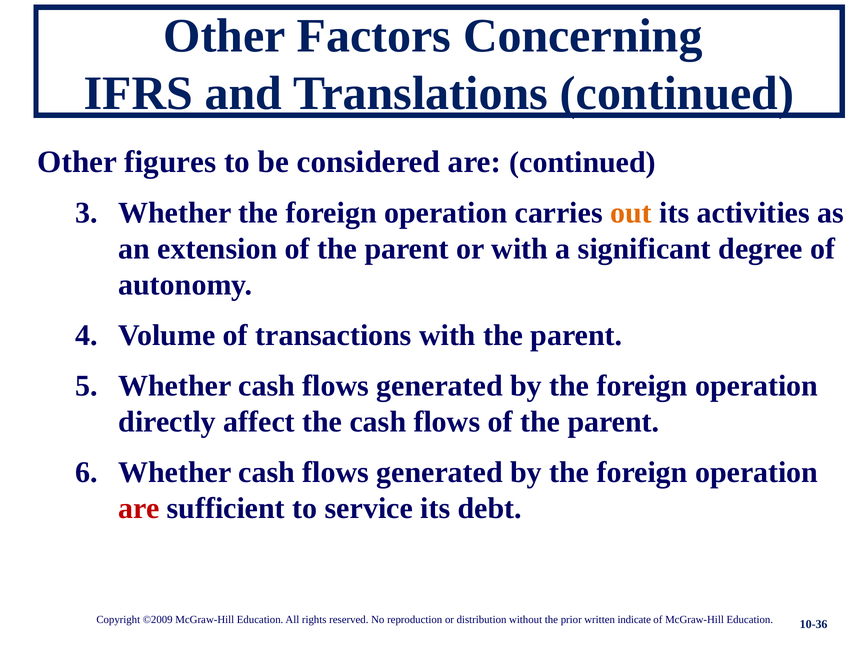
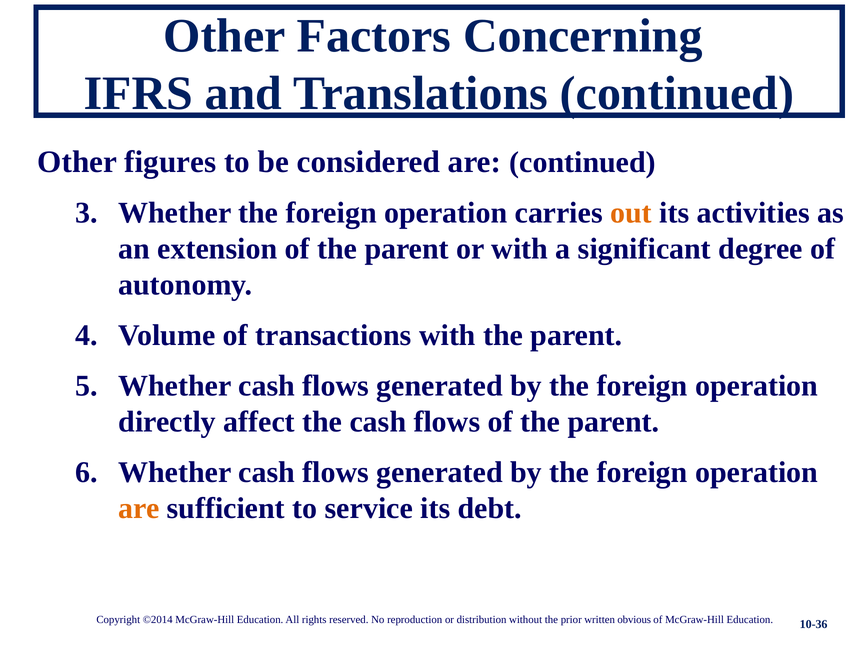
are at (139, 508) colour: red -> orange
©2009: ©2009 -> ©2014
indicate: indicate -> obvious
